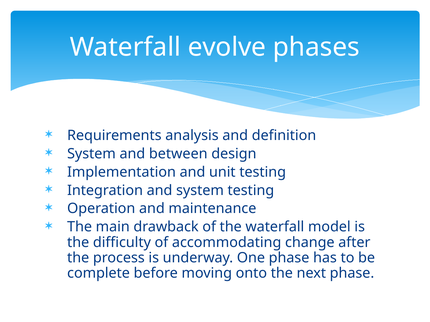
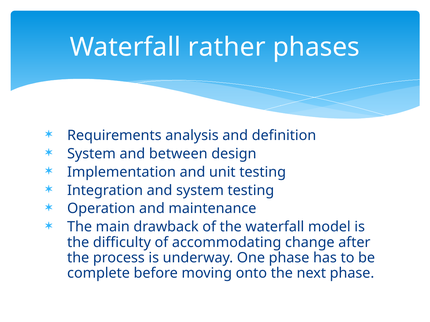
evolve: evolve -> rather
